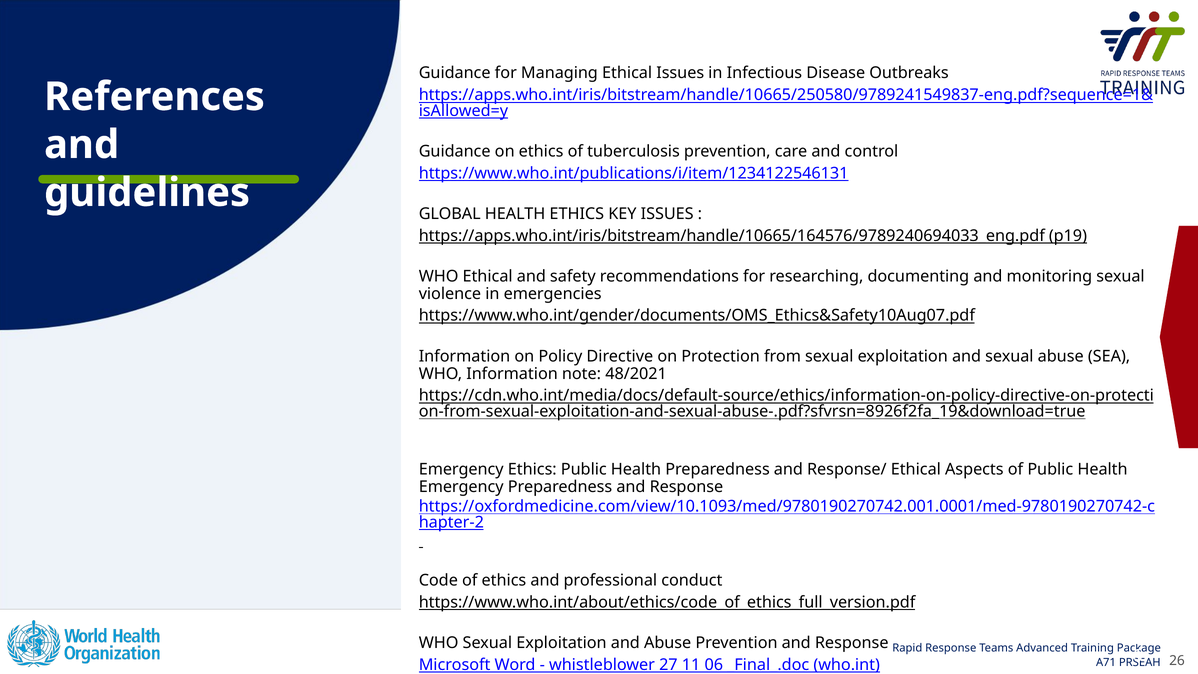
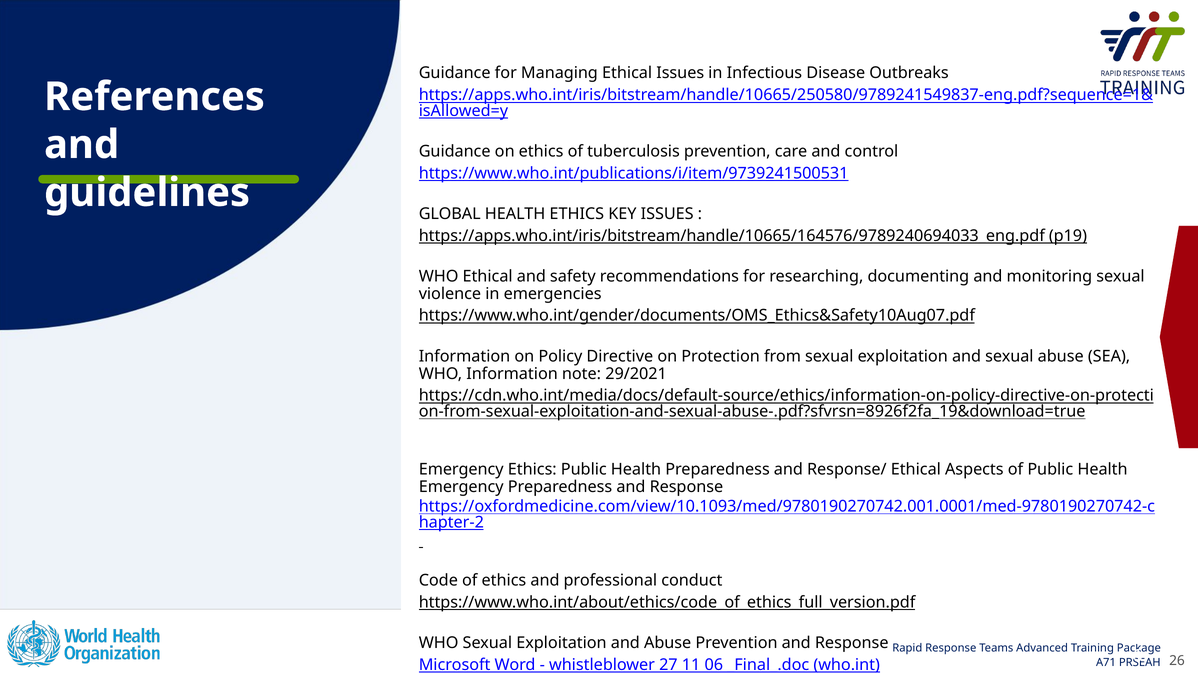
https://www.who.int/publications/i/item/1234122546131: https://www.who.int/publications/i/item/1234122546131 -> https://www.who.int/publications/i/item/9739241500531
48/2021: 48/2021 -> 29/2021
